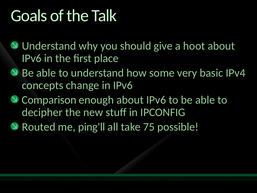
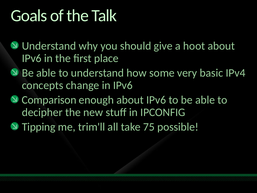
Routed: Routed -> Tipping
ping'll: ping'll -> trim'll
